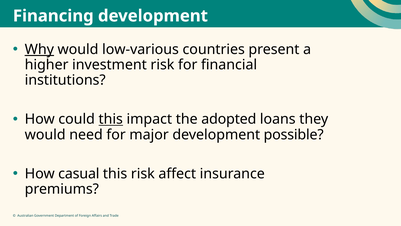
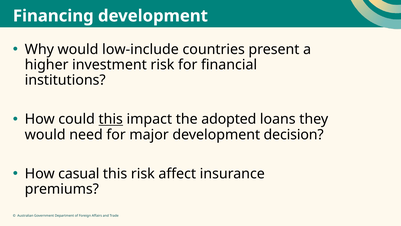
Why underline: present -> none
low-various: low-various -> low-include
possible: possible -> decision
